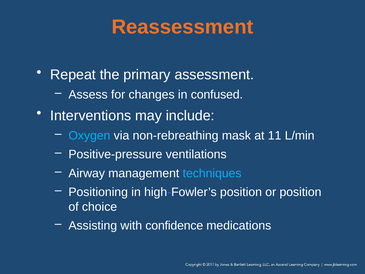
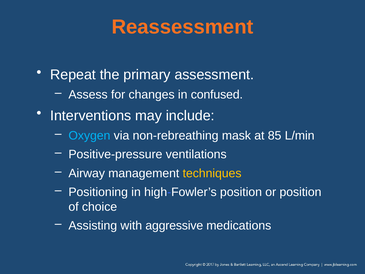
11: 11 -> 85
techniques colour: light blue -> yellow
confidence: confidence -> aggressive
